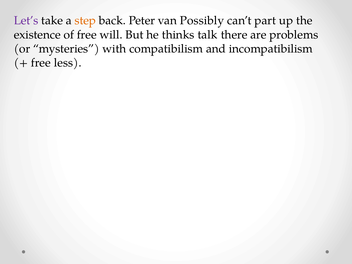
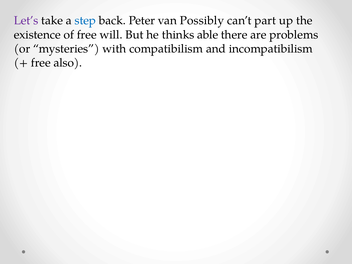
step colour: orange -> blue
talk: talk -> able
less: less -> also
